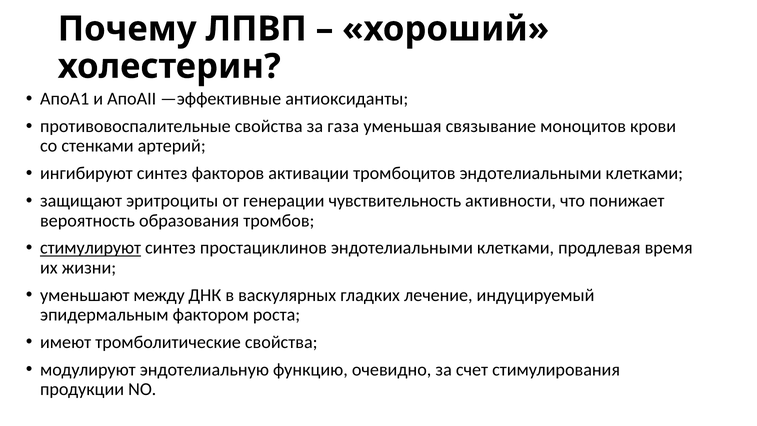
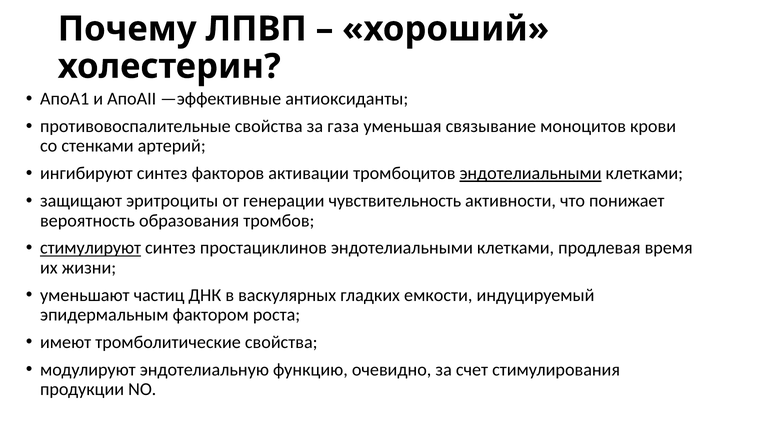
эндотелиальными at (531, 173) underline: none -> present
между: между -> частиц
лечение: лечение -> емкости
